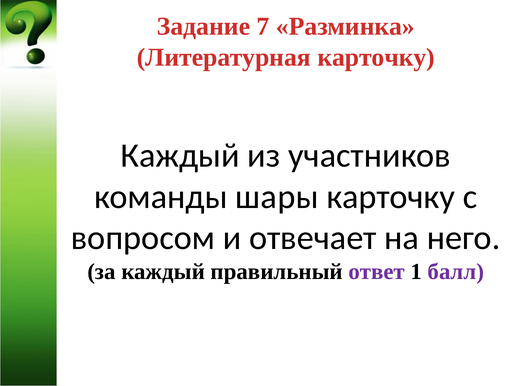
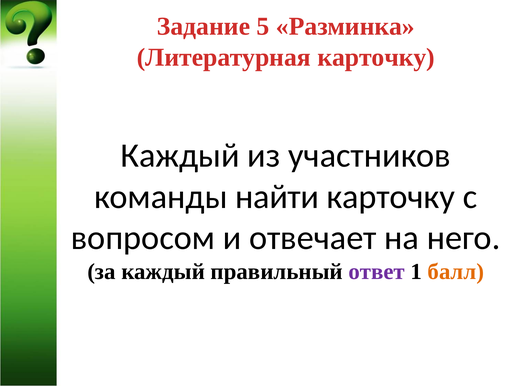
7: 7 -> 5
шары: шары -> найти
балл colour: purple -> orange
